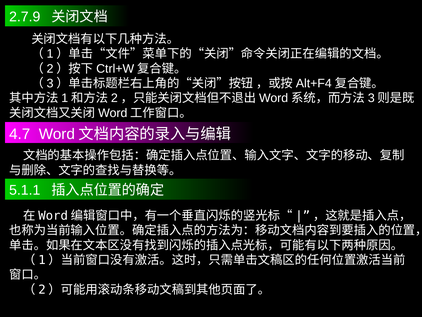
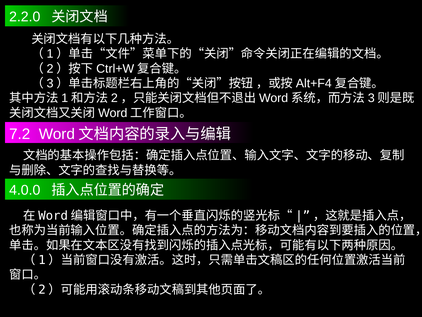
2.7.9: 2.7.9 -> 2.2.0
4.7: 4.7 -> 7.2
5.1.1: 5.1.1 -> 4.0.0
